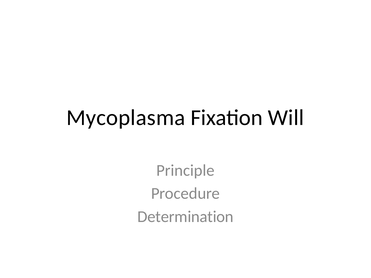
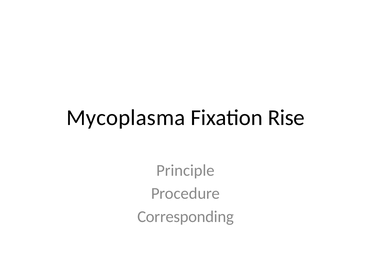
Will: Will -> Rise
Determination: Determination -> Corresponding
